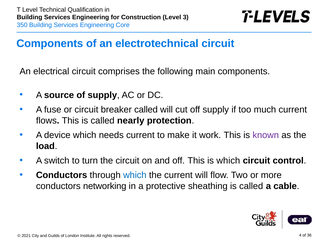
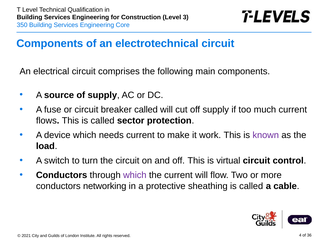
nearly: nearly -> sector
is which: which -> virtual
which at (135, 175) colour: blue -> purple
